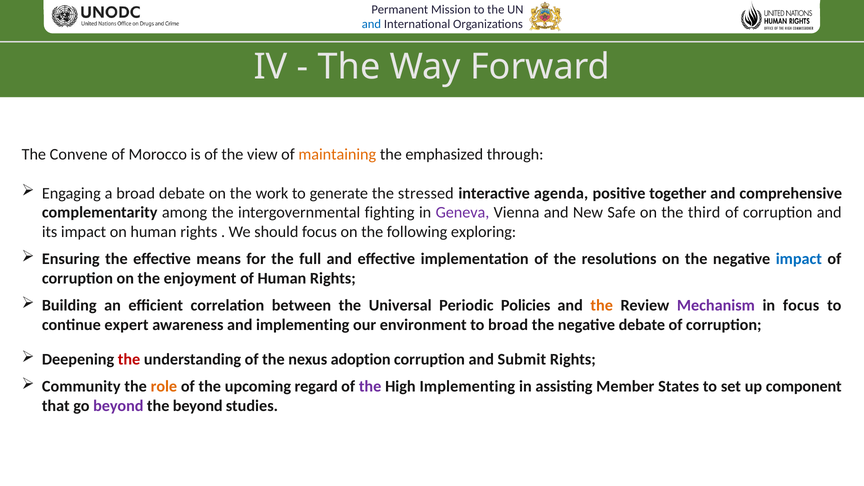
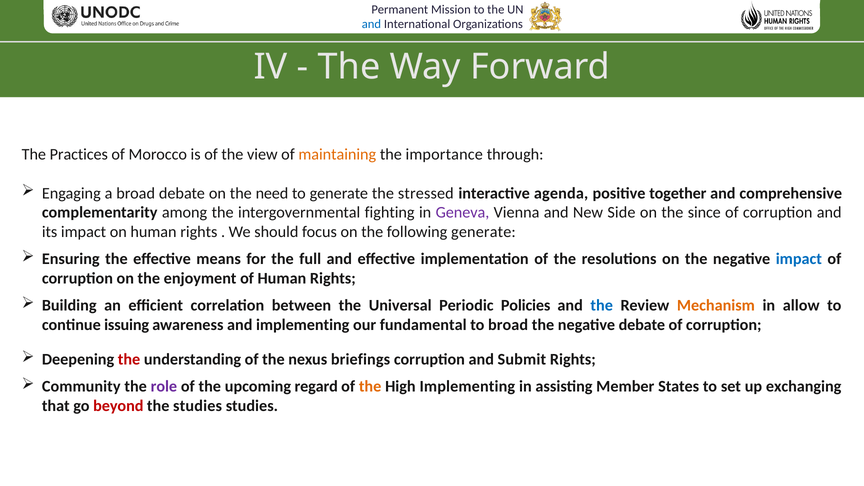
Convene: Convene -> Practices
emphasized: emphasized -> importance
work: work -> need
Safe: Safe -> Side
third: third -> since
following exploring: exploring -> generate
the at (602, 305) colour: orange -> blue
Mechanism colour: purple -> orange
in focus: focus -> allow
expert: expert -> issuing
environment: environment -> fundamental
adoption: adoption -> briefings
role colour: orange -> purple
the at (370, 386) colour: purple -> orange
component: component -> exchanging
beyond at (118, 406) colour: purple -> red
the beyond: beyond -> studies
